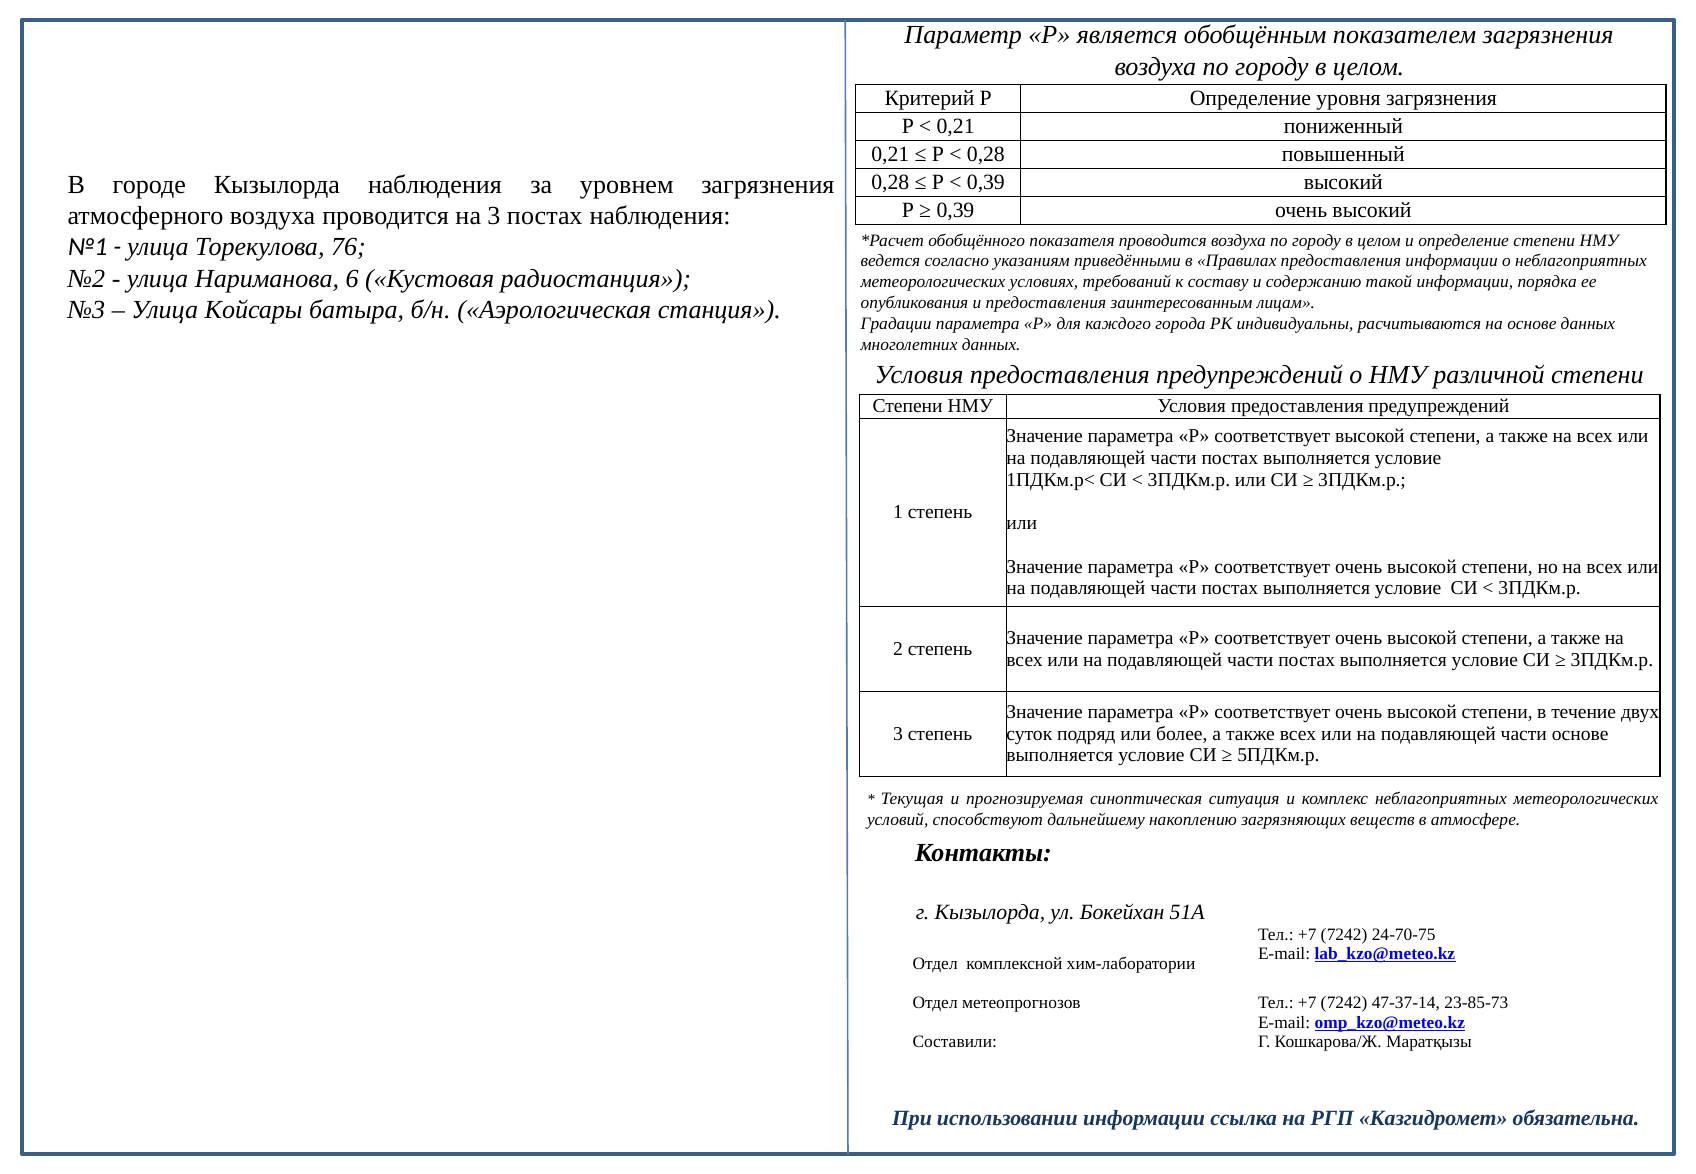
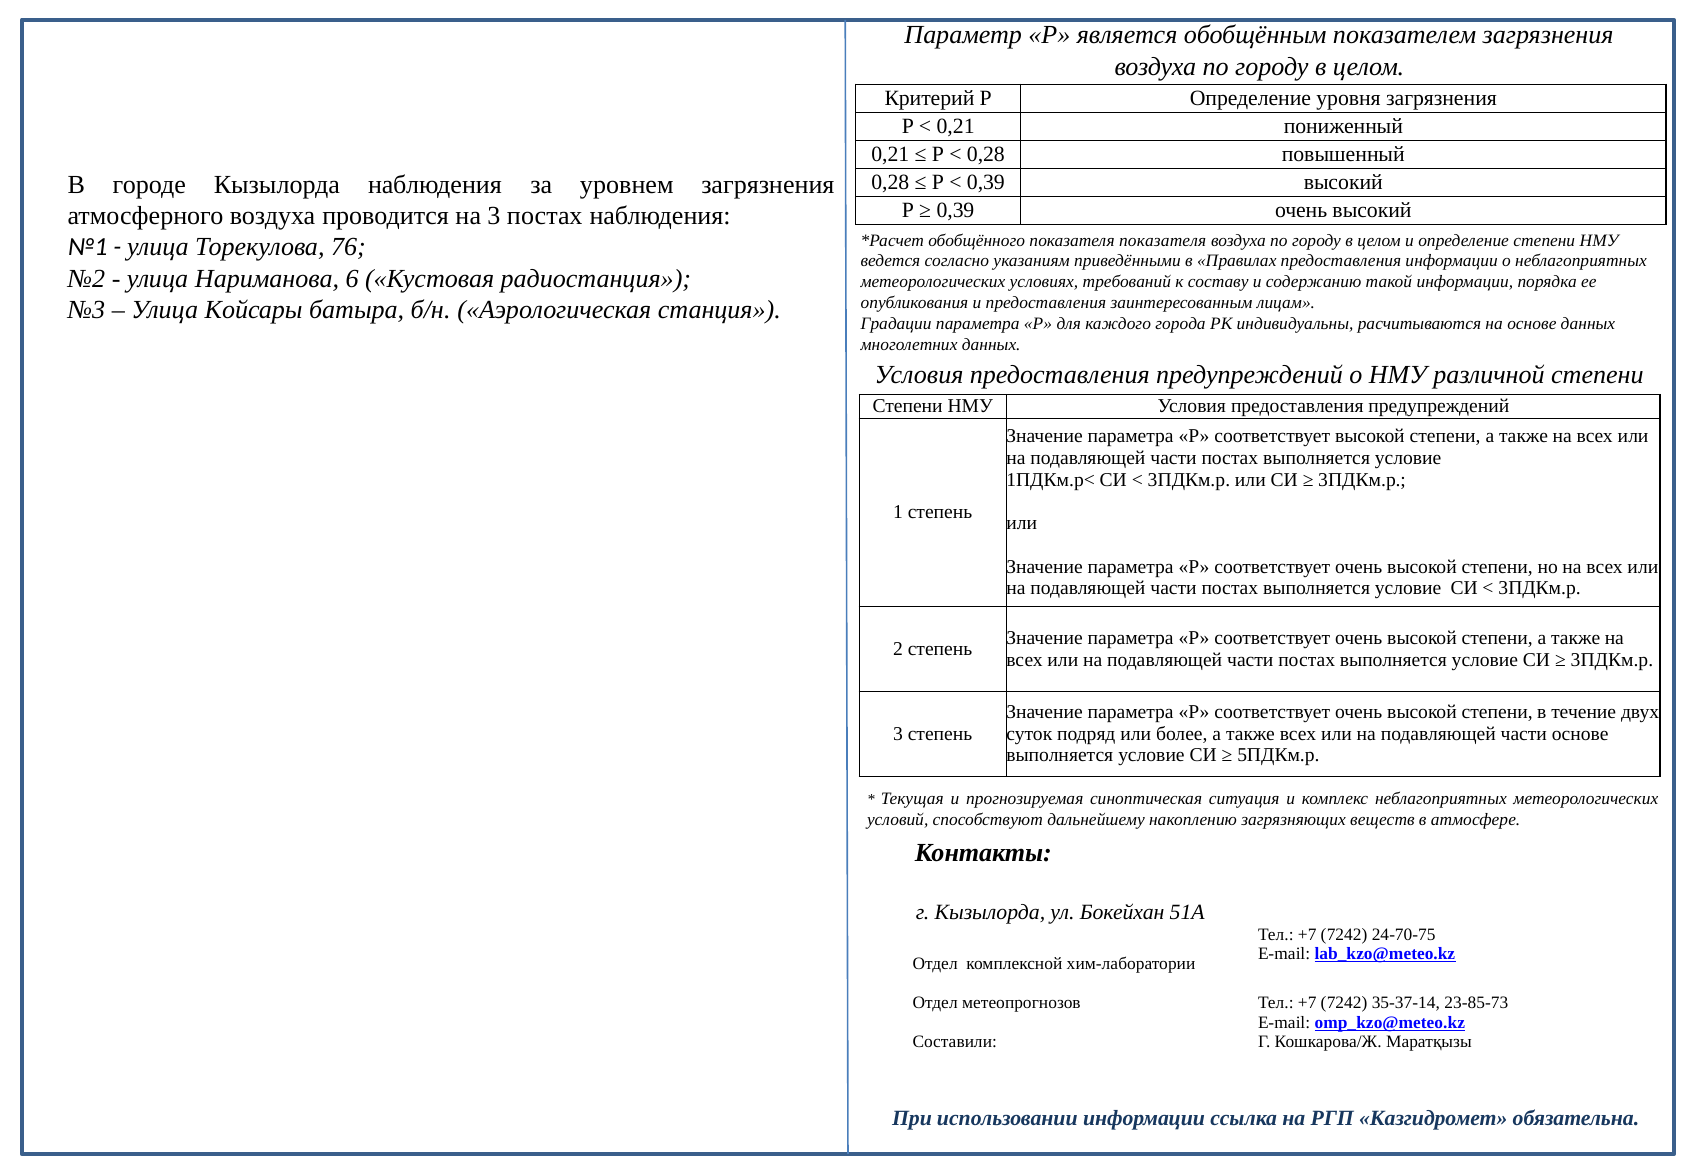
показателя проводится: проводится -> показателя
47-37-14: 47-37-14 -> 35-37-14
